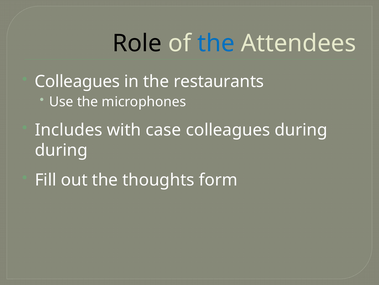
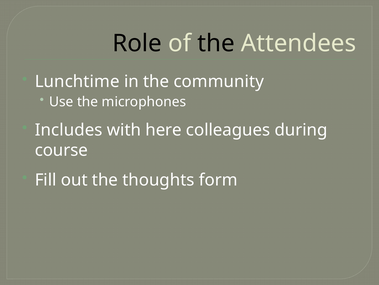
the at (216, 43) colour: blue -> black
Colleagues at (77, 81): Colleagues -> Lunchtime
restaurants: restaurants -> community
case: case -> here
during at (61, 150): during -> course
